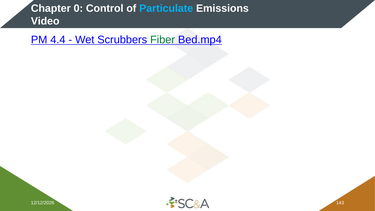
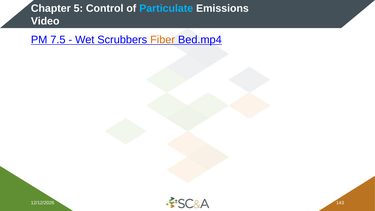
0: 0 -> 5
4.4: 4.4 -> 7.5
Fiber colour: green -> orange
